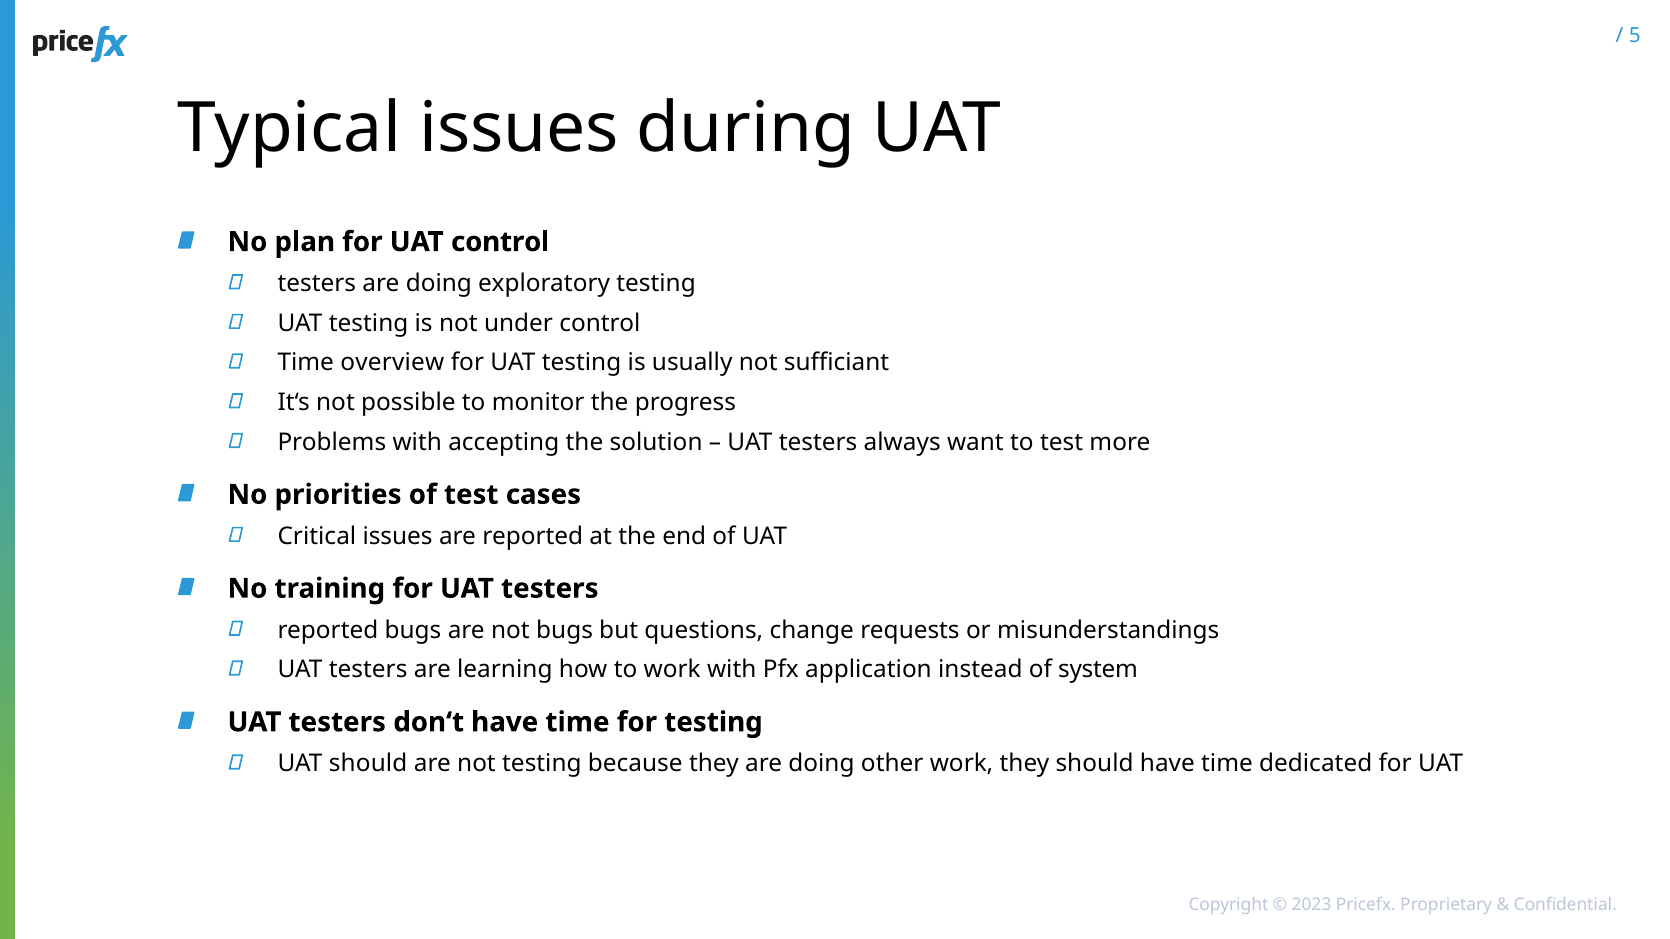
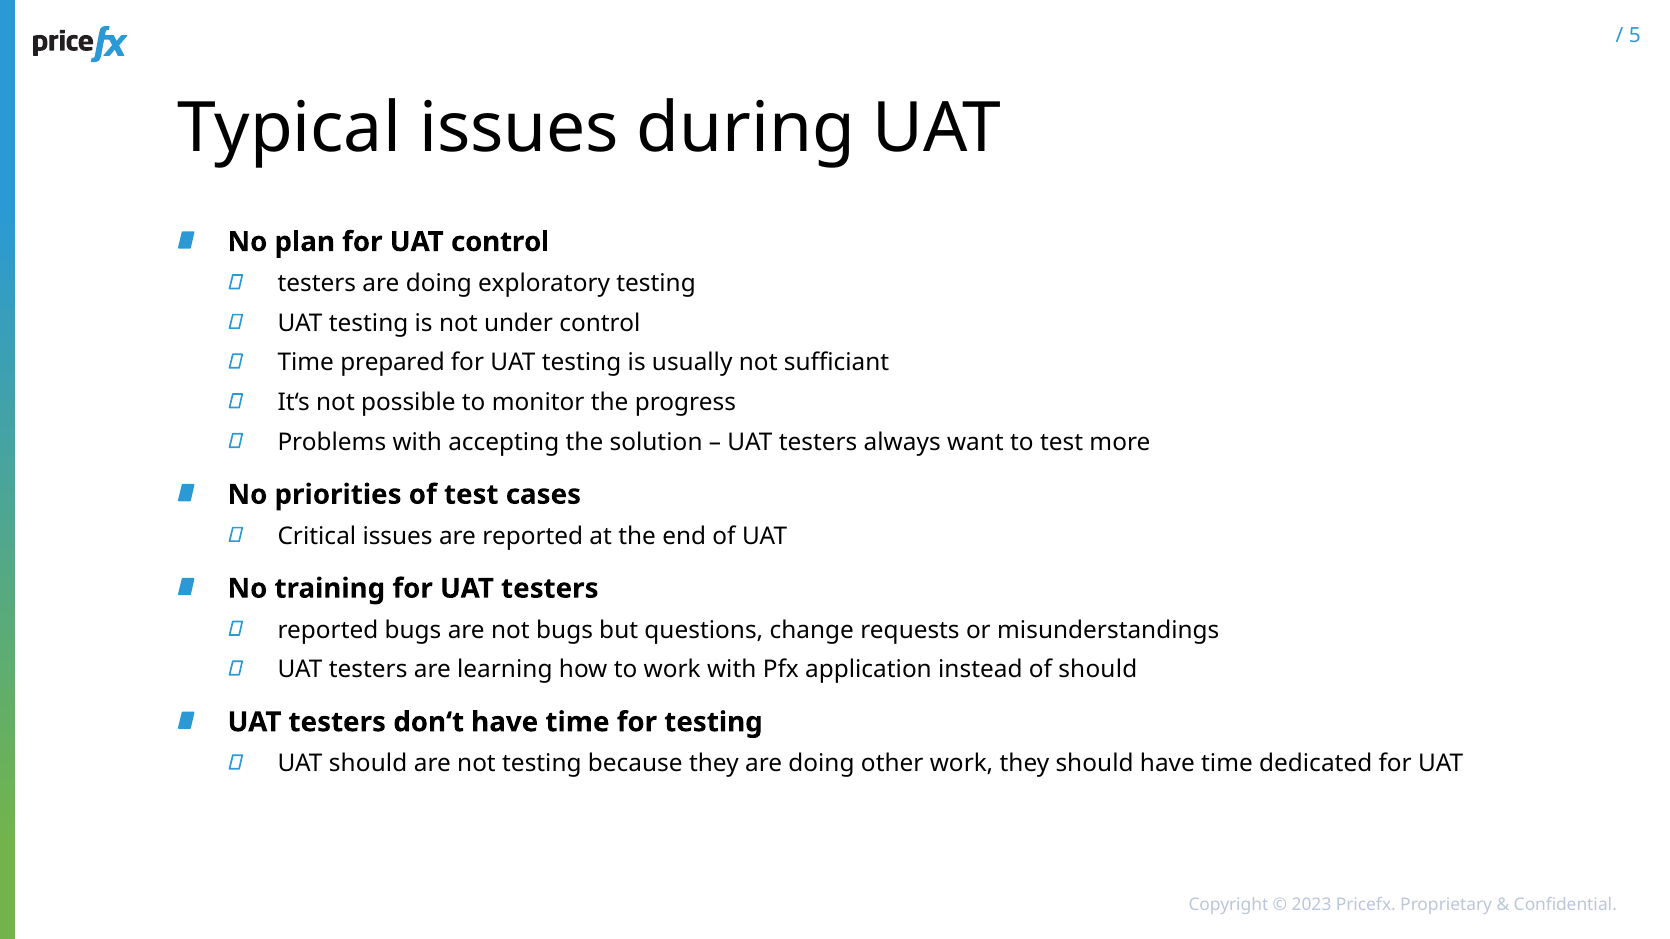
overview: overview -> prepared
of system: system -> should
